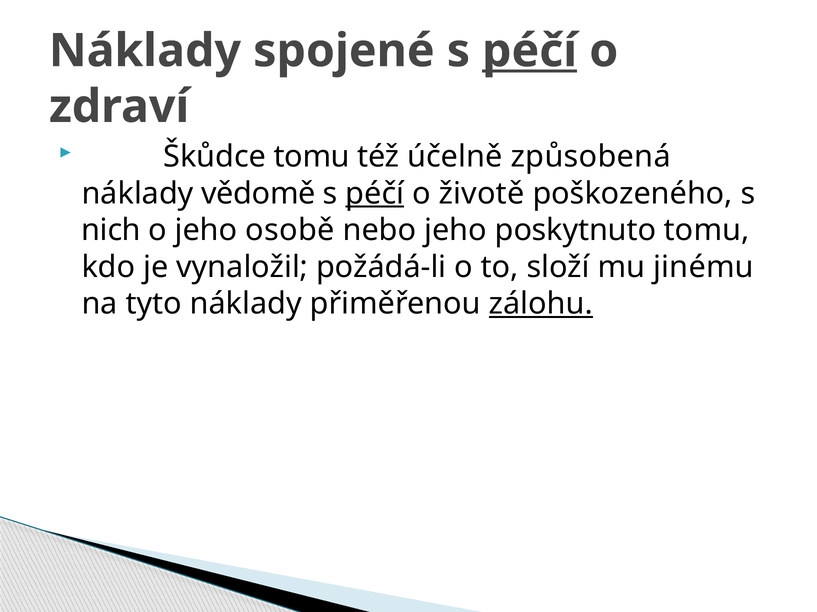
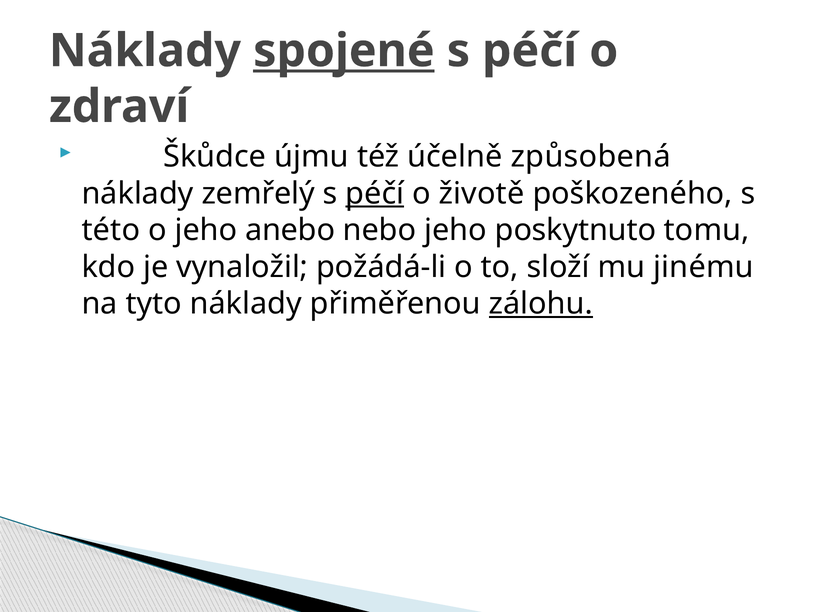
spojené underline: none -> present
péčí at (530, 51) underline: present -> none
Škůdce tomu: tomu -> újmu
vědomě: vědomě -> zemřelý
nich: nich -> této
osobě: osobě -> anebo
